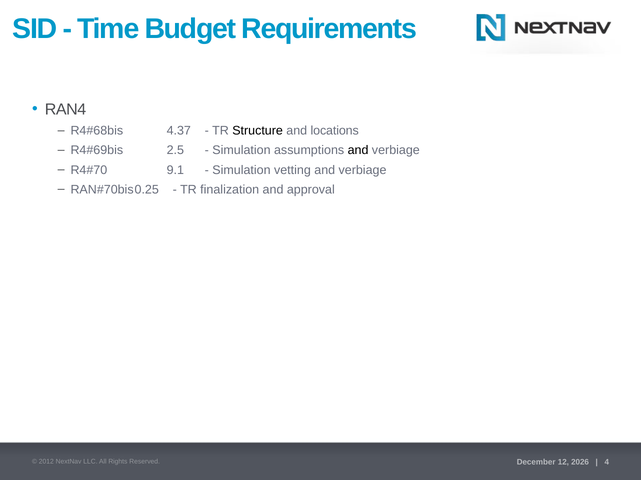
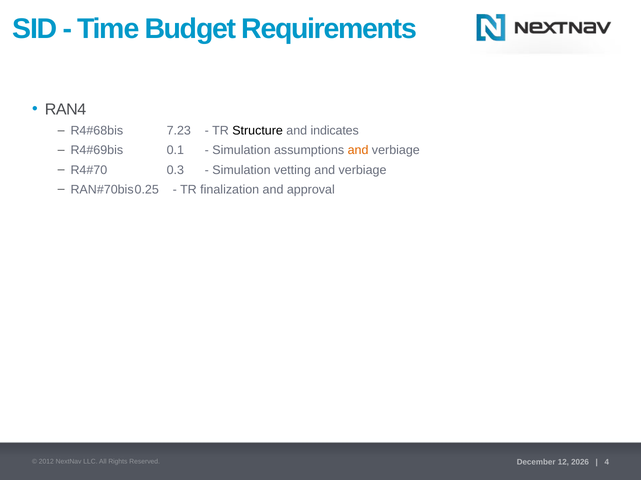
4.37: 4.37 -> 7.23
locations: locations -> indicates
2.5: 2.5 -> 0.1
and at (358, 151) colour: black -> orange
9.1: 9.1 -> 0.3
